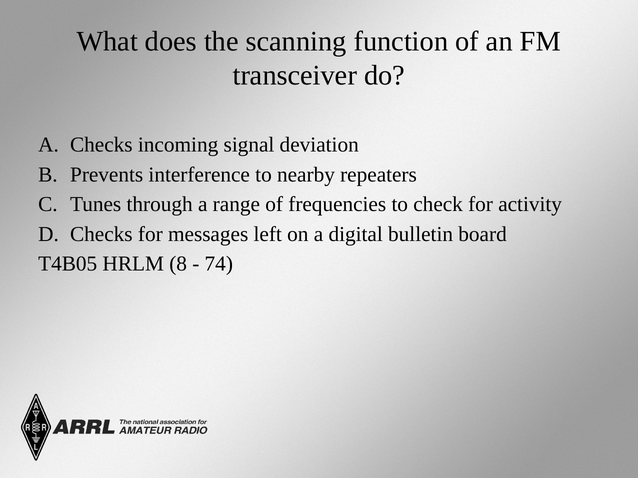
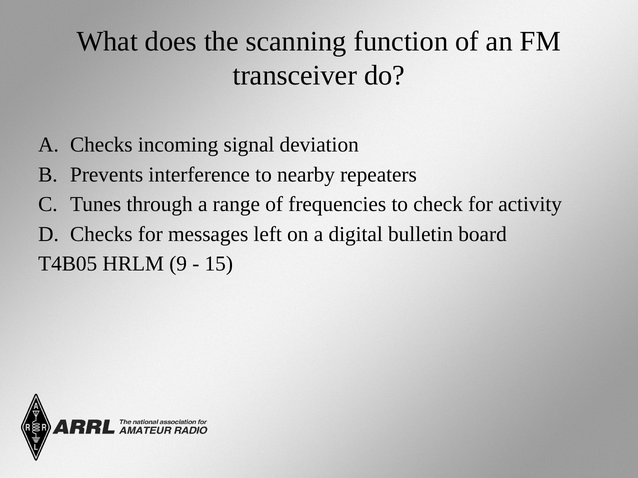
8: 8 -> 9
74: 74 -> 15
